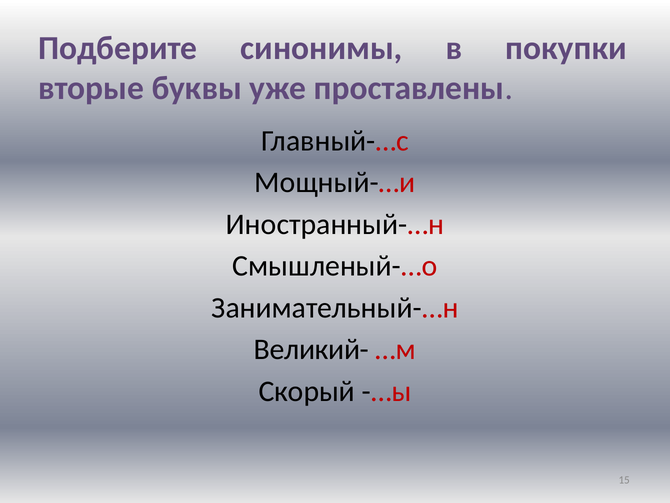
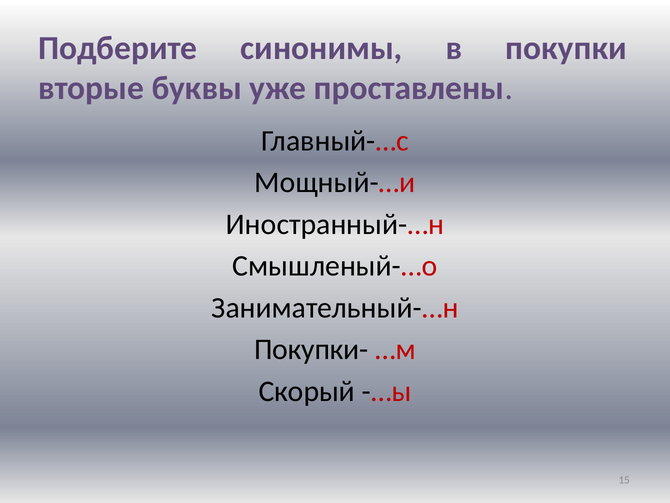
Великий-: Великий- -> Покупки-
